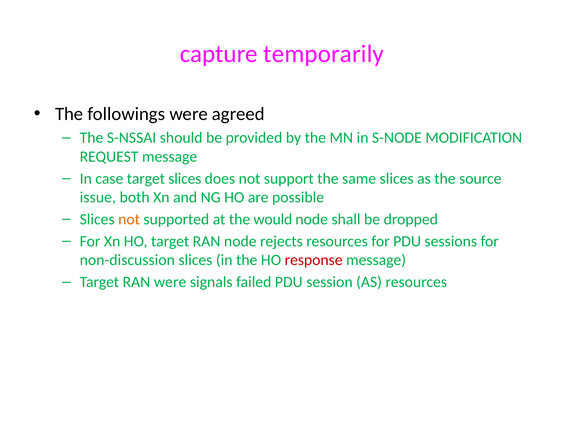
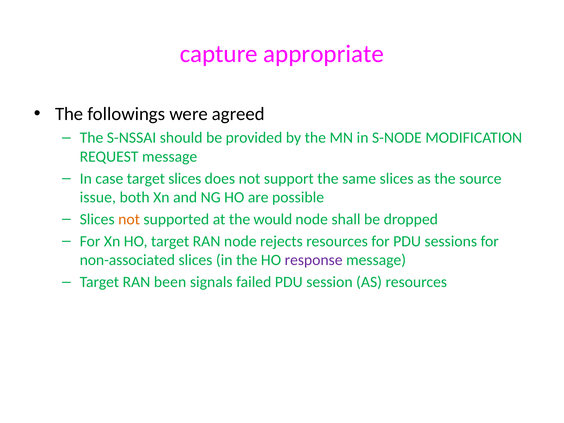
temporarily: temporarily -> appropriate
non-discussion: non-discussion -> non-associated
response colour: red -> purple
RAN were: were -> been
